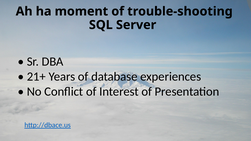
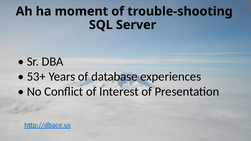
21+: 21+ -> 53+
